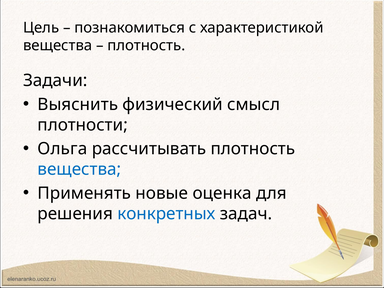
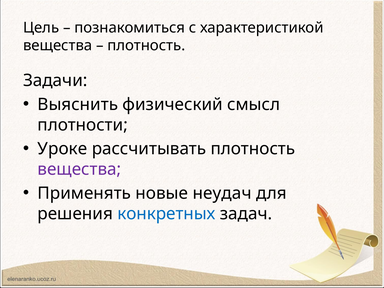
Ольга: Ольга -> Уроке
вещества at (79, 169) colour: blue -> purple
оценка: оценка -> неудач
